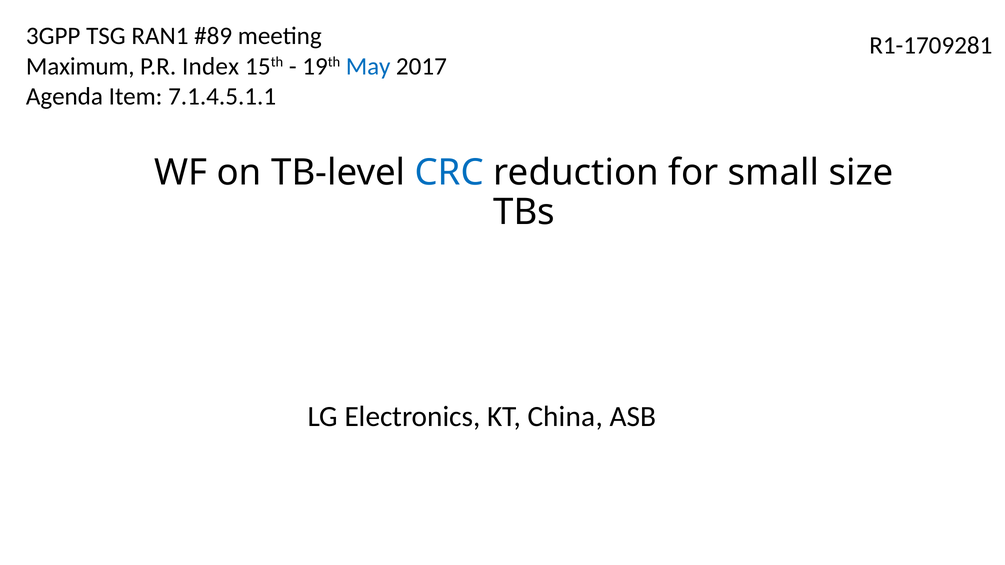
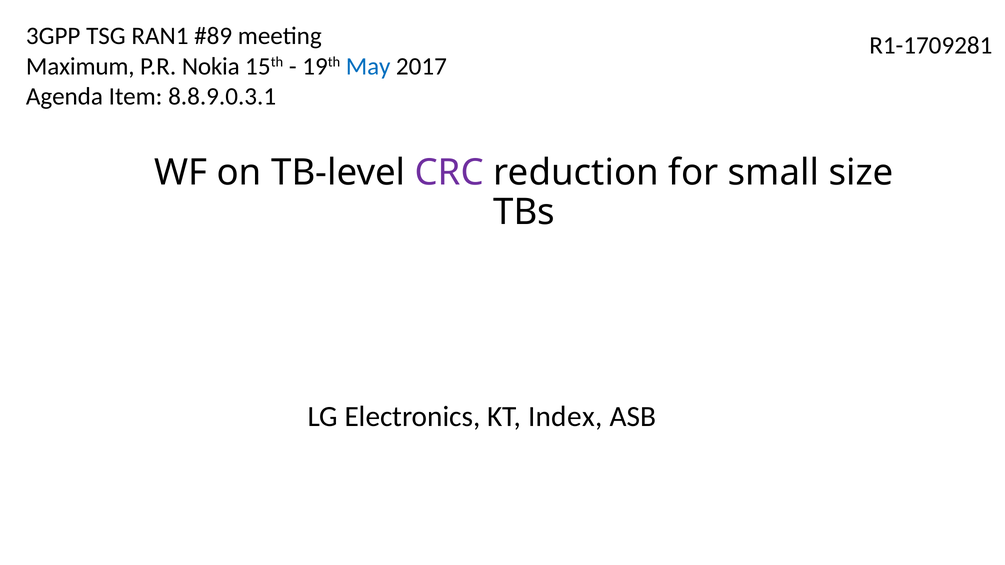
Index: Index -> Nokia
7.1.4.5.1.1: 7.1.4.5.1.1 -> 8.8.9.0.3.1
CRC colour: blue -> purple
China: China -> Index
